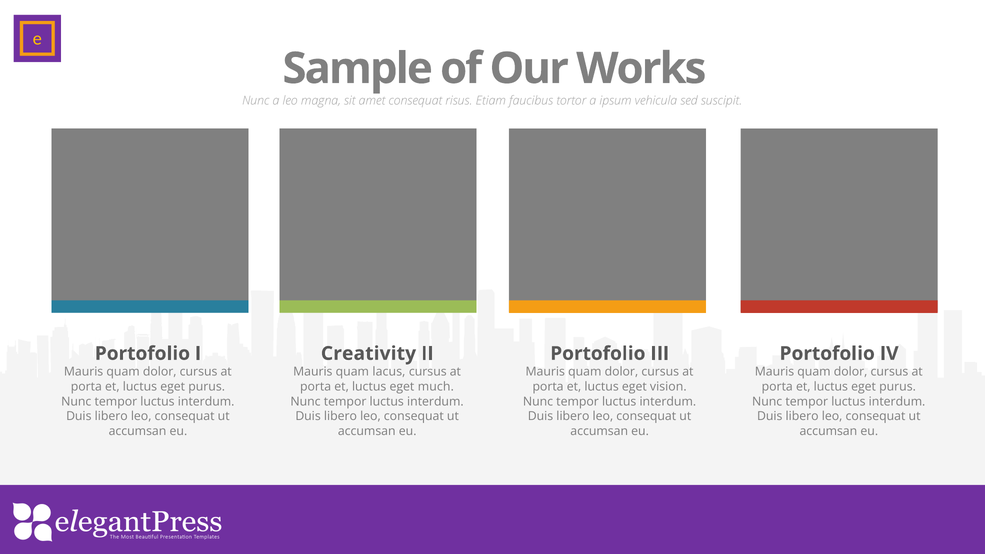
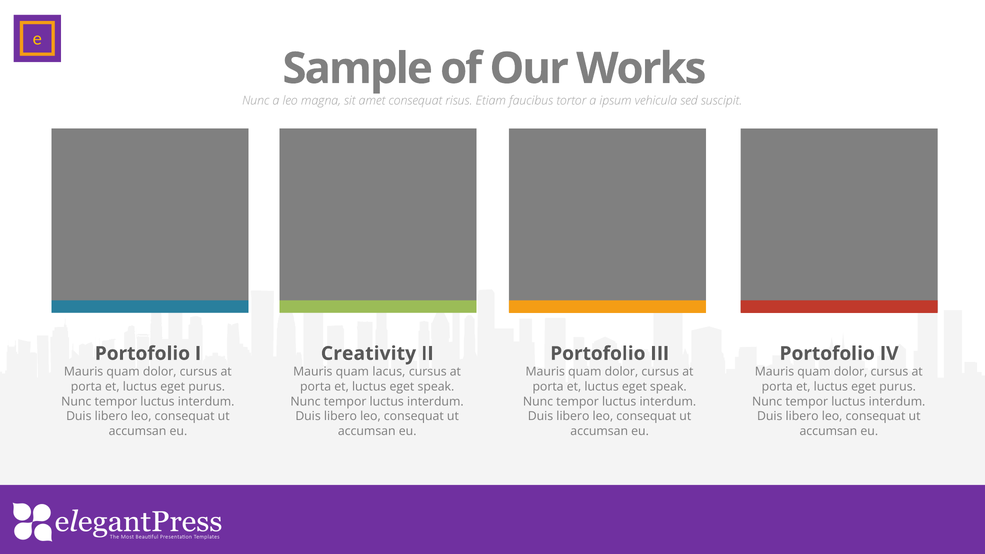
much at (436, 387): much -> speak
vision at (668, 387): vision -> speak
